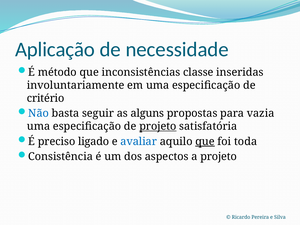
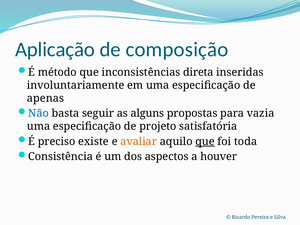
necessidade: necessidade -> composição
classe: classe -> direta
critério: critério -> apenas
projeto at (158, 126) underline: present -> none
ligado: ligado -> existe
avaliar colour: blue -> orange
a projeto: projeto -> houver
